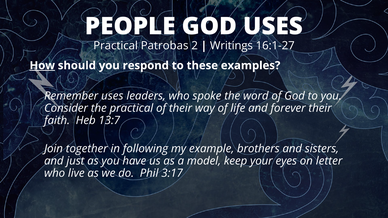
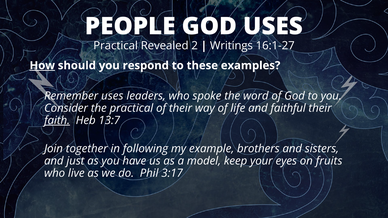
Patrobas: Patrobas -> Revealed
forever: forever -> faithful
faith underline: none -> present
letter: letter -> fruits
